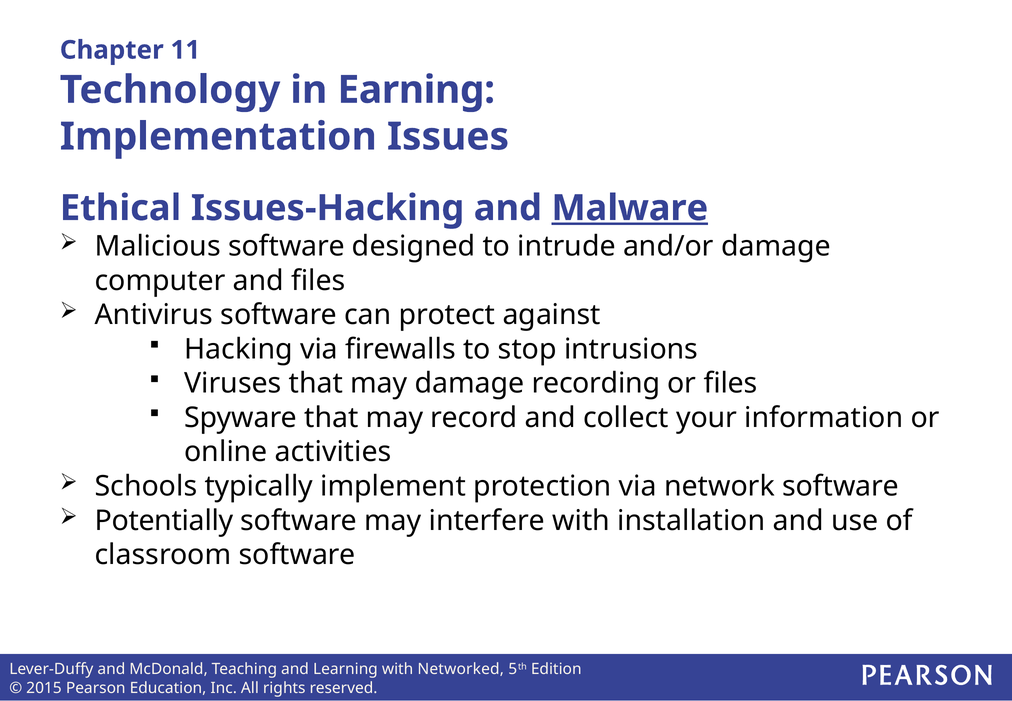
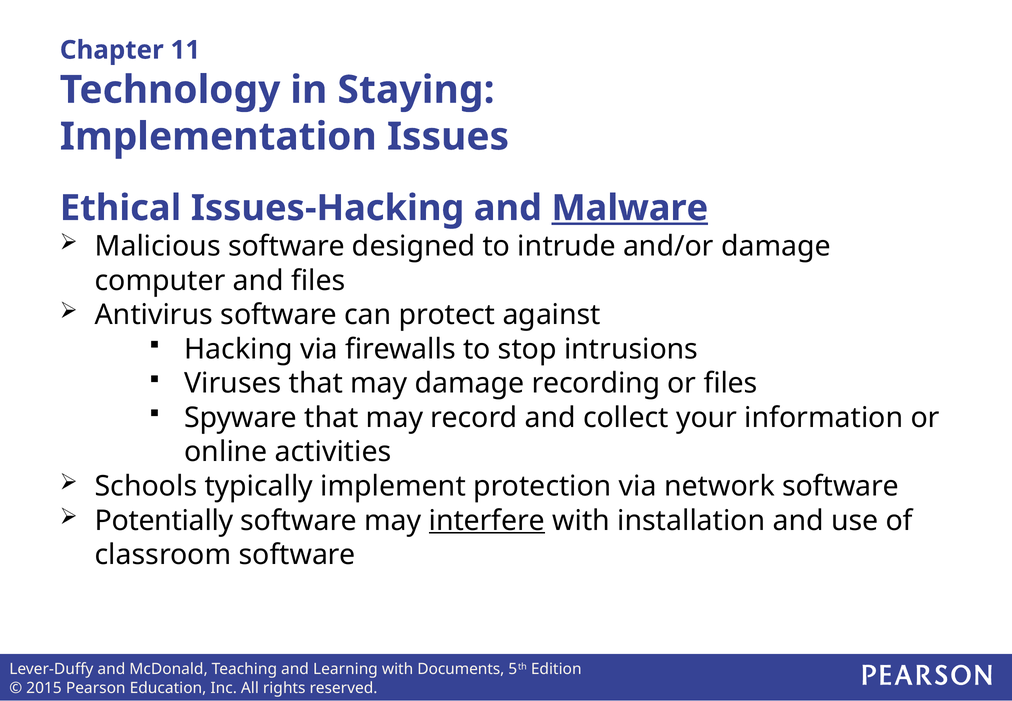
Earning: Earning -> Staying
interfere underline: none -> present
Networked: Networked -> Documents
